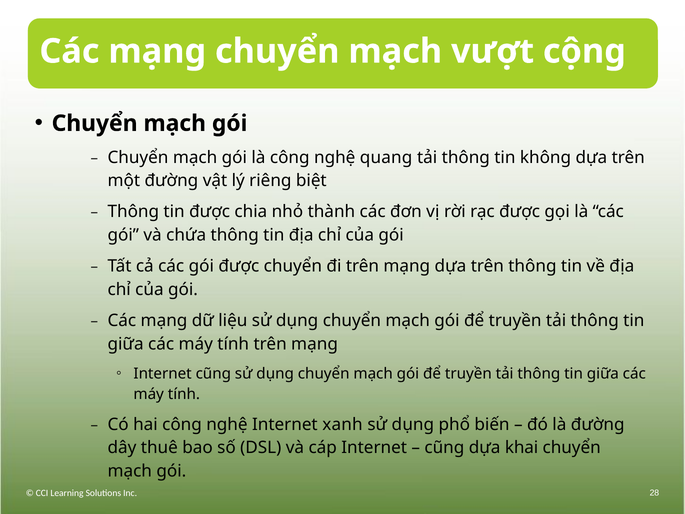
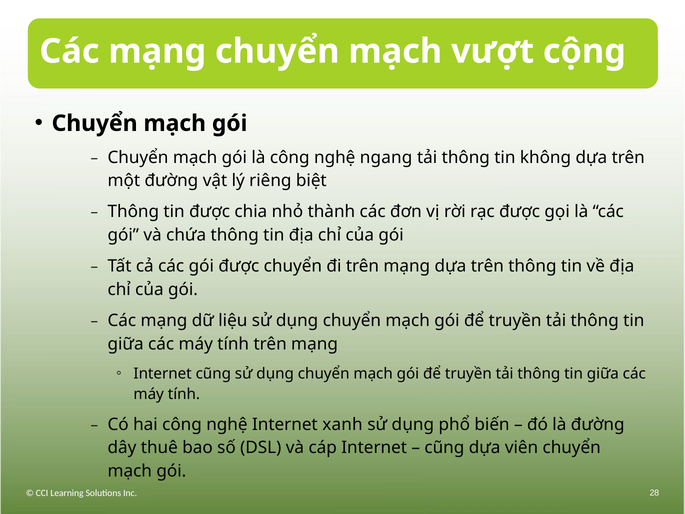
quang: quang -> ngang
khai: khai -> viên
